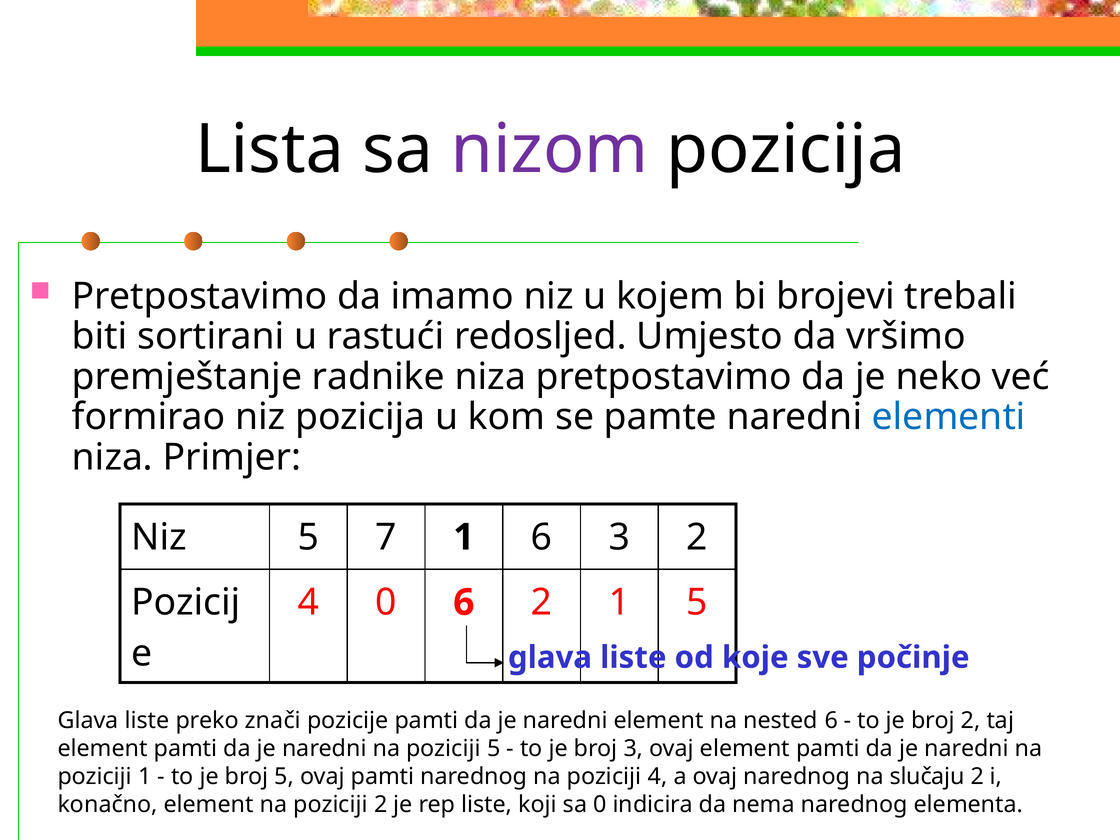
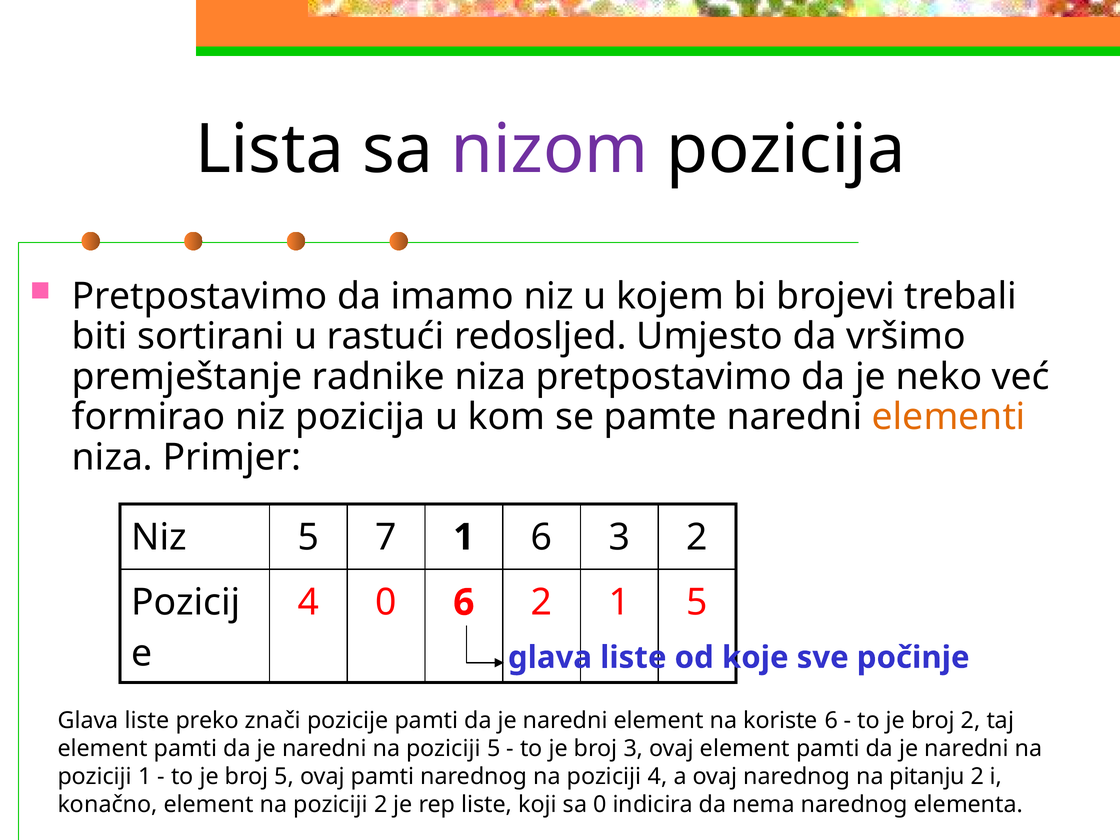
elementi colour: blue -> orange
nested: nested -> koriste
slučaju: slučaju -> pitanju
